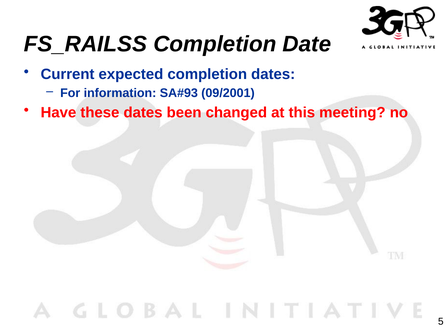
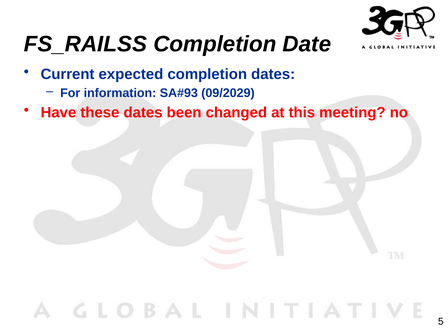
09/2001: 09/2001 -> 09/2029
